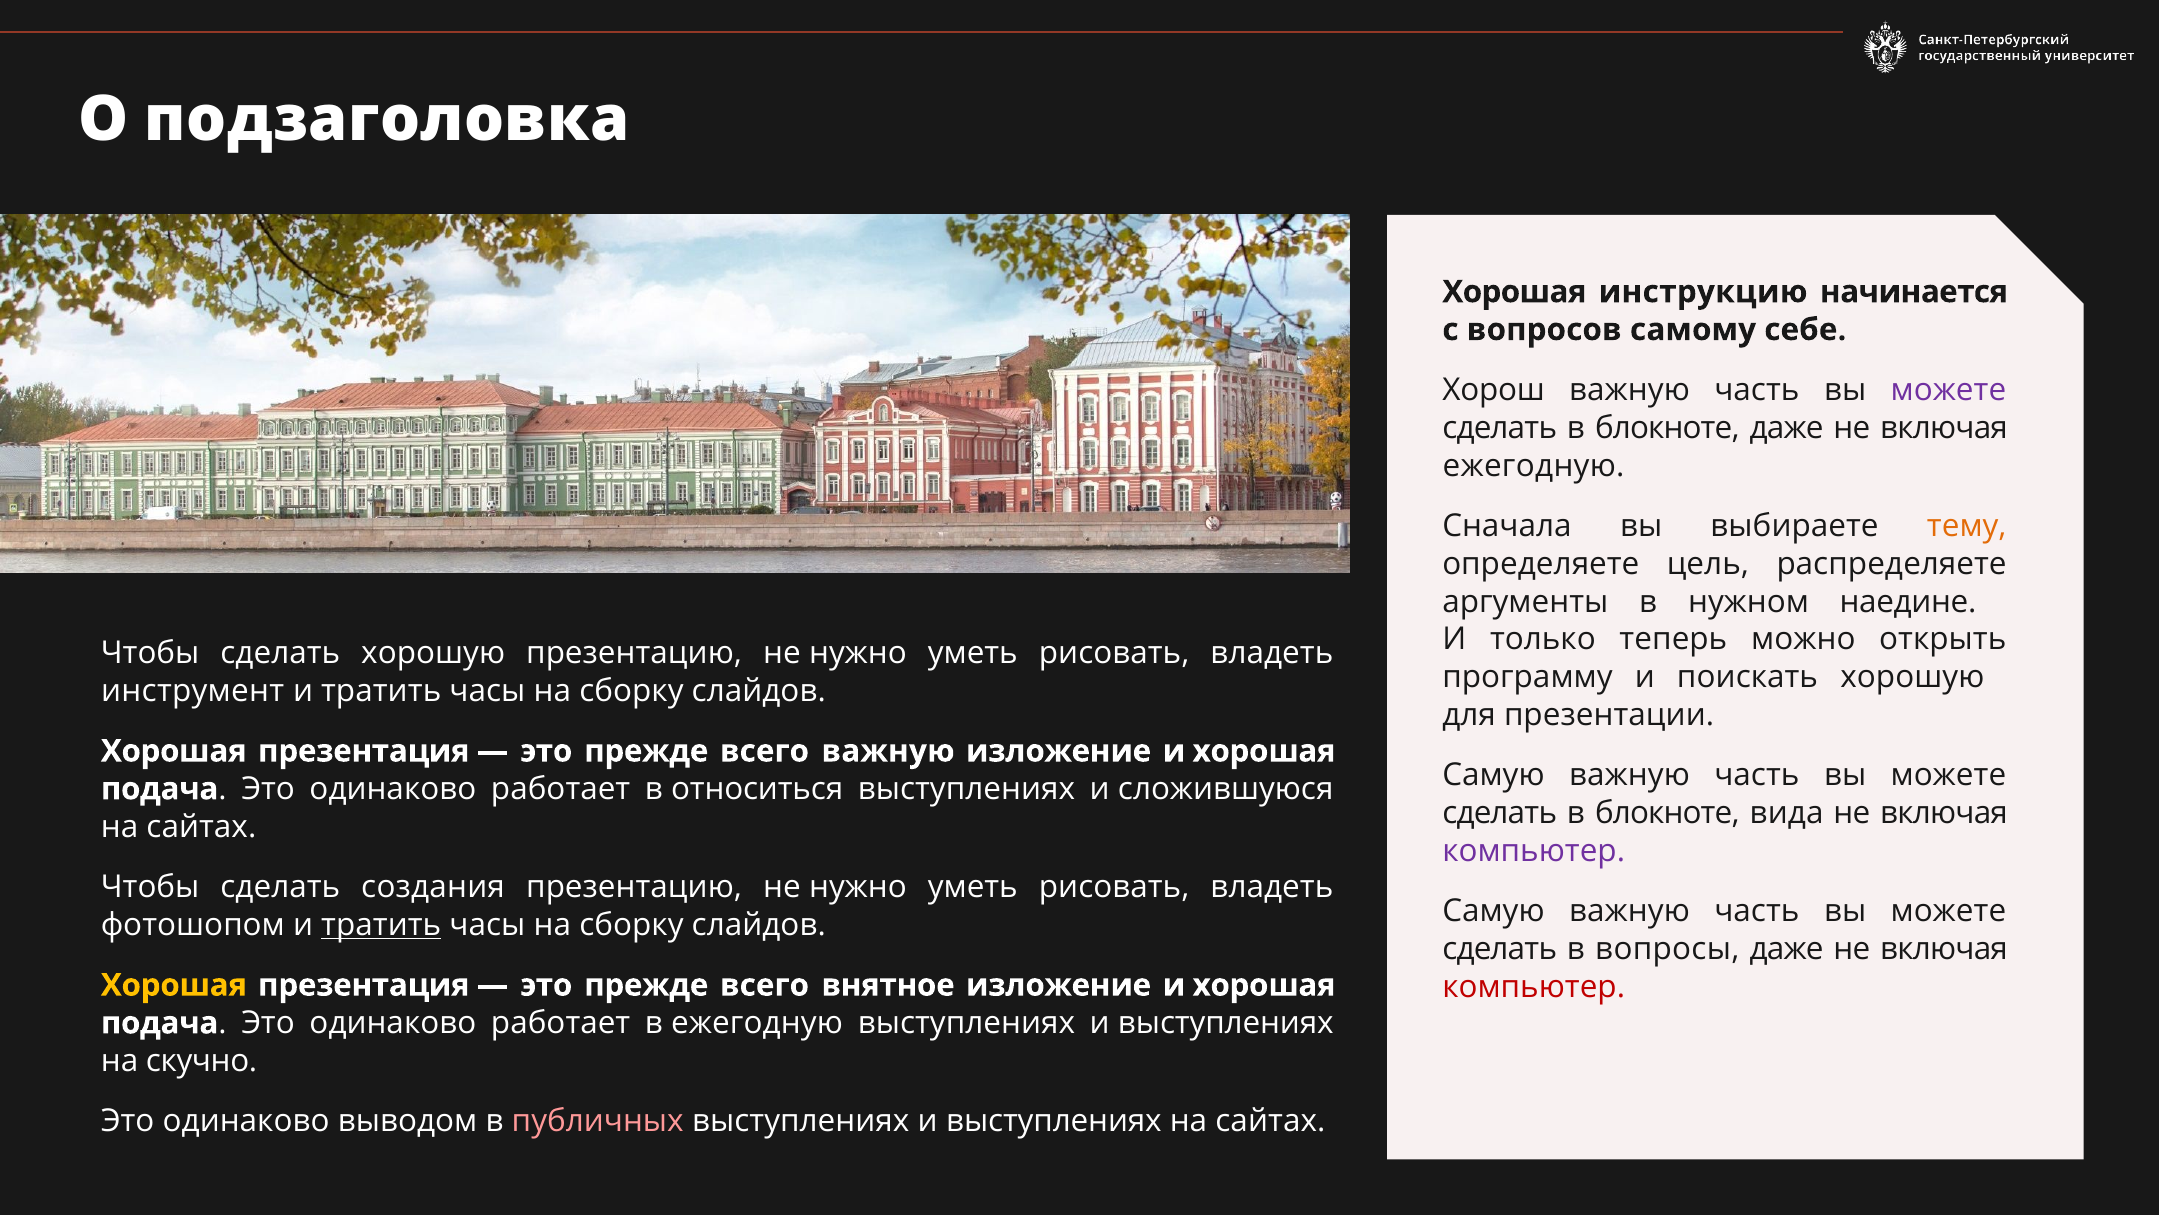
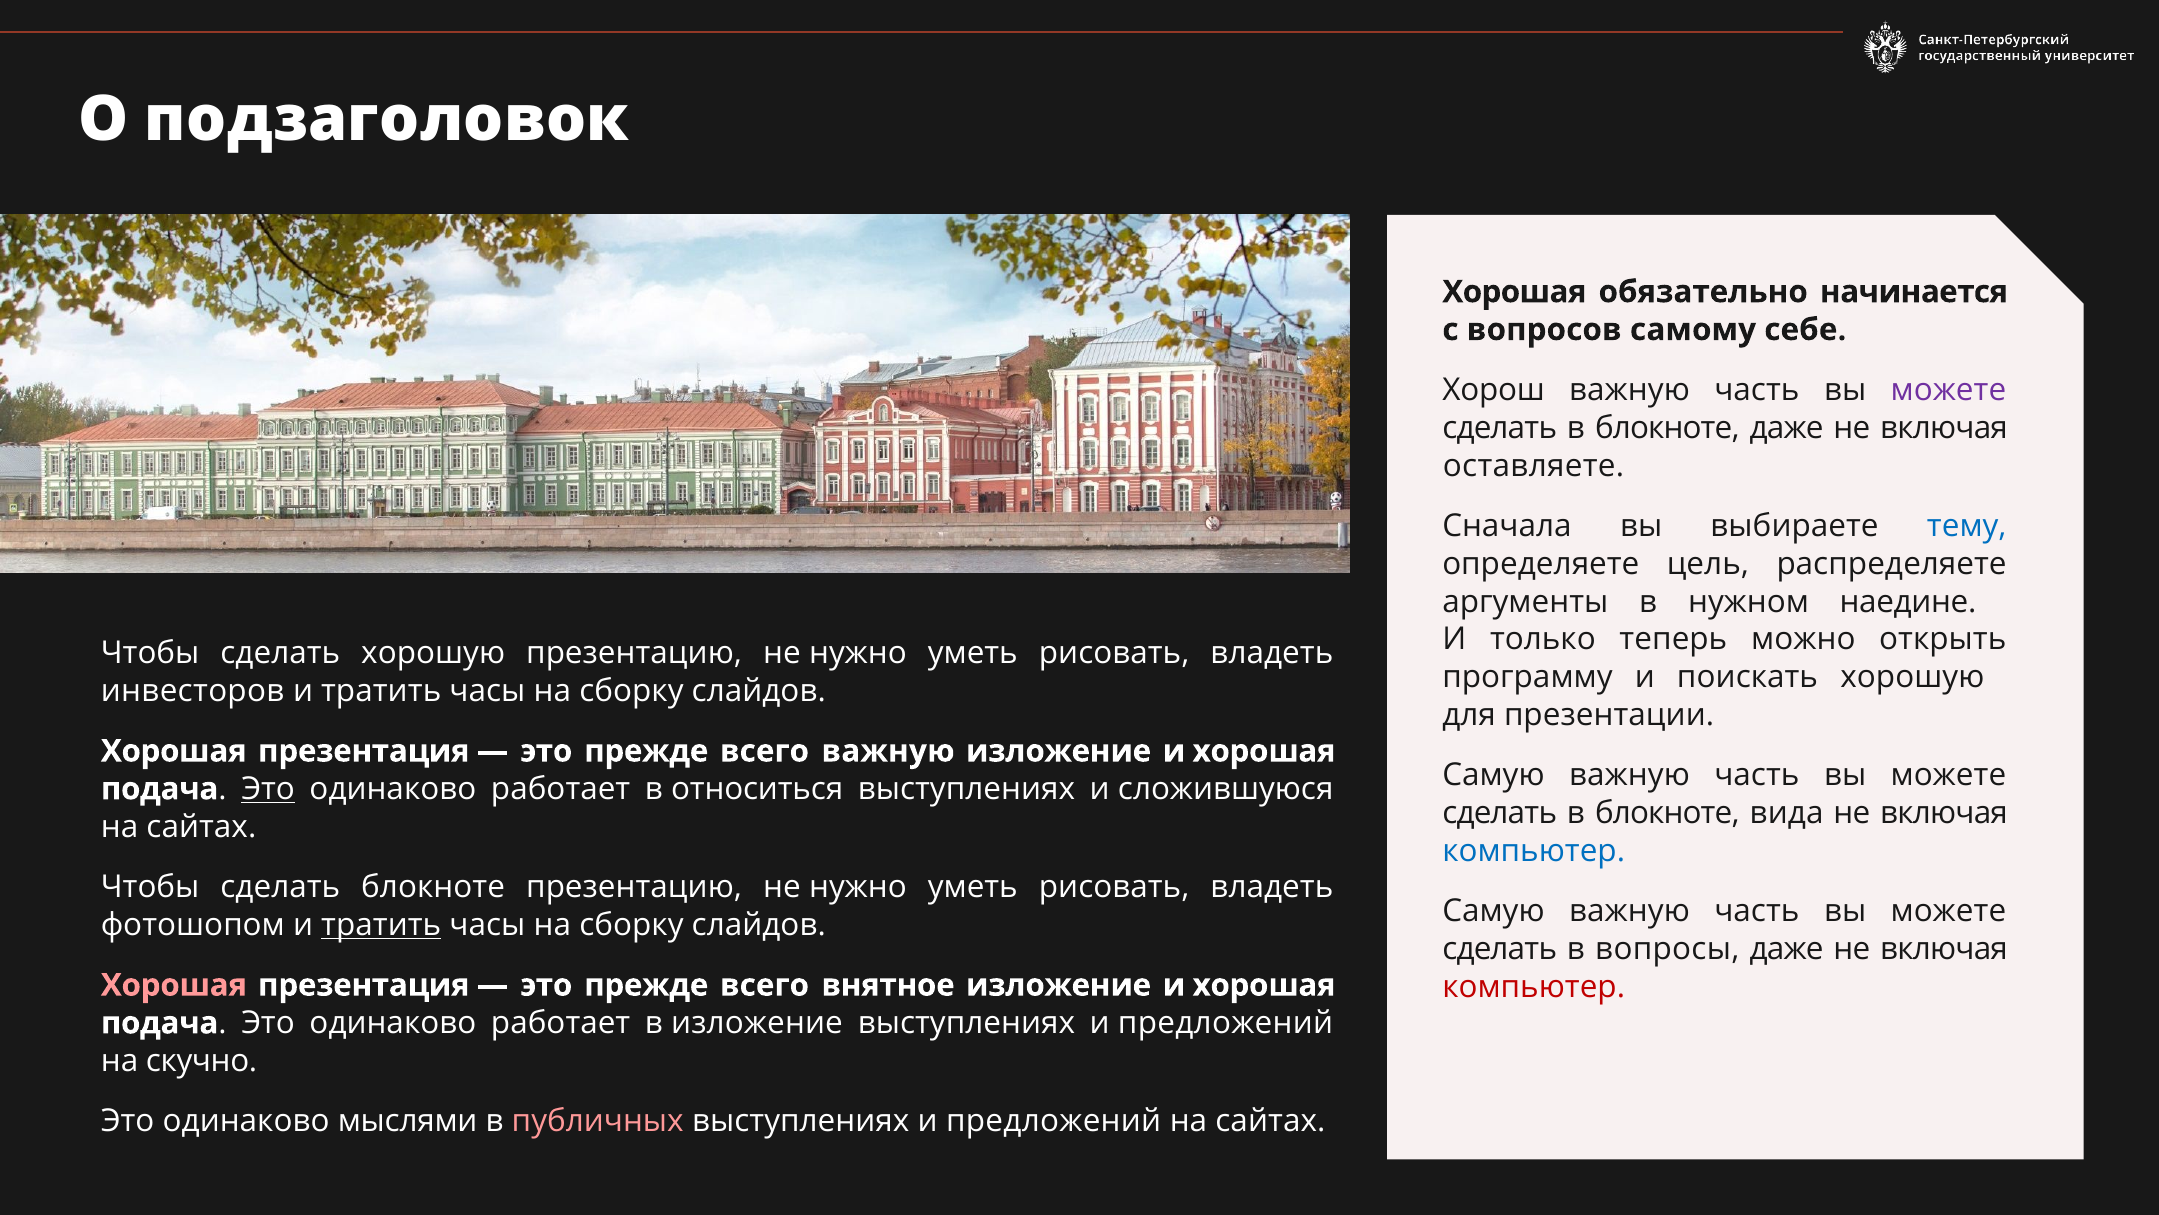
подзаголовка: подзаголовка -> подзаголовок
инструкцию: инструкцию -> обязательно
ежегодную at (1534, 465): ежегодную -> оставляете
тему colour: orange -> blue
инструмент: инструмент -> инвесторов
Это at (268, 789) underline: none -> present
компьютер at (1534, 851) colour: purple -> blue
сделать создания: создания -> блокноте
Хорошая at (174, 985) colour: yellow -> pink
в ежегодную: ежегодную -> изложение
выступлениях at (1226, 1023): выступлениях -> предложений
выводом: выводом -> мыслями
выступлениях at (1054, 1121): выступлениях -> предложений
